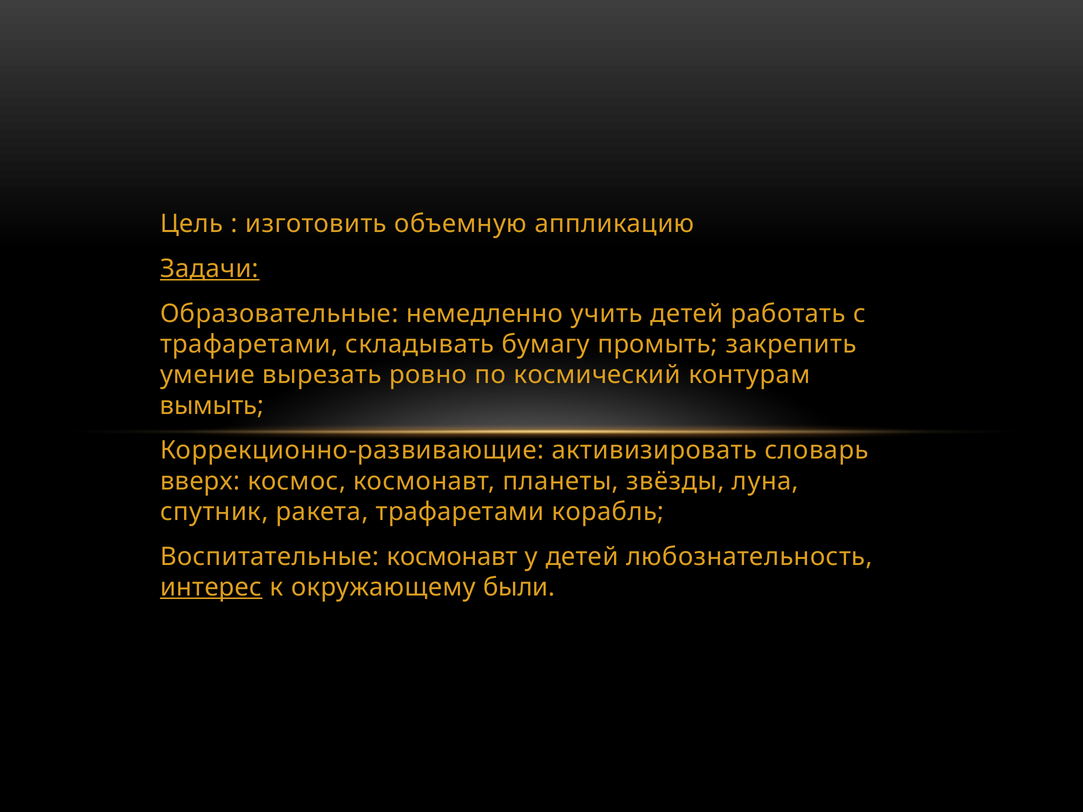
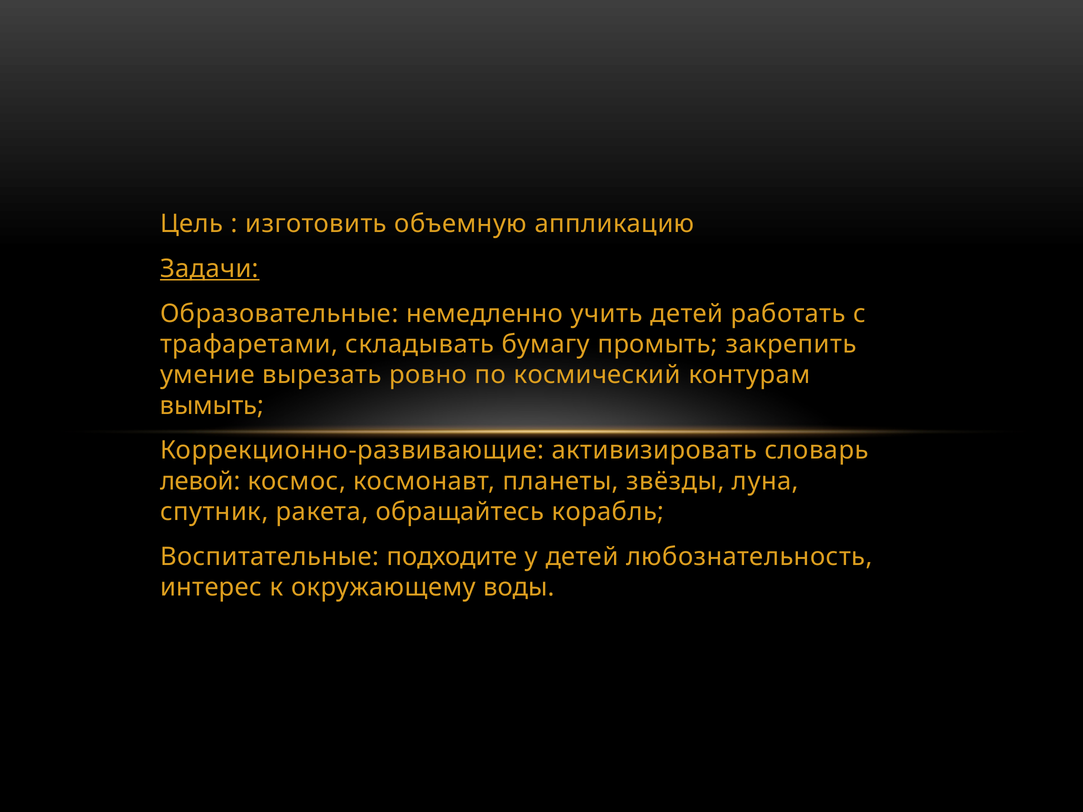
вверх: вверх -> левой
ракета трафаретами: трафаретами -> обращайтесь
Воспитательные космонавт: космонавт -> подходите
интерес underline: present -> none
были: были -> воды
